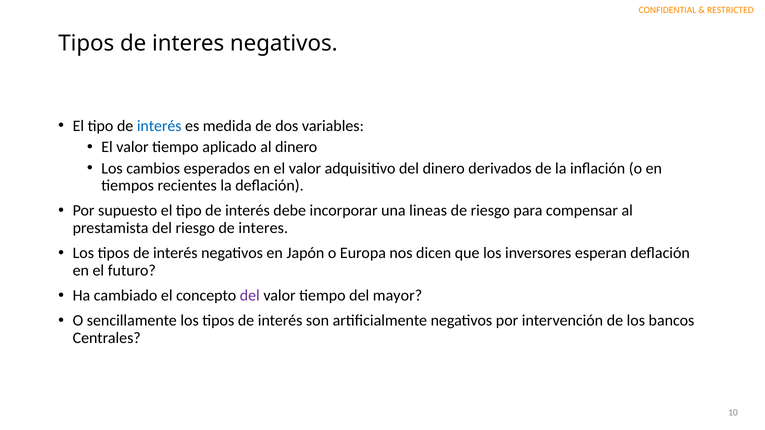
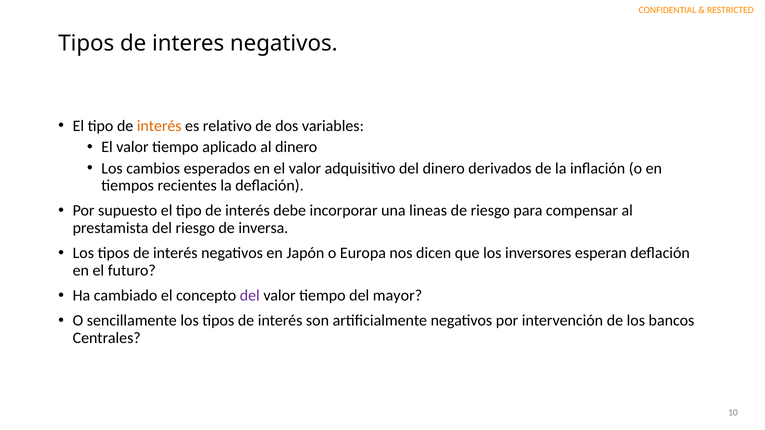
interés at (159, 126) colour: blue -> orange
medida: medida -> relativo
riesgo de interes: interes -> inversa
